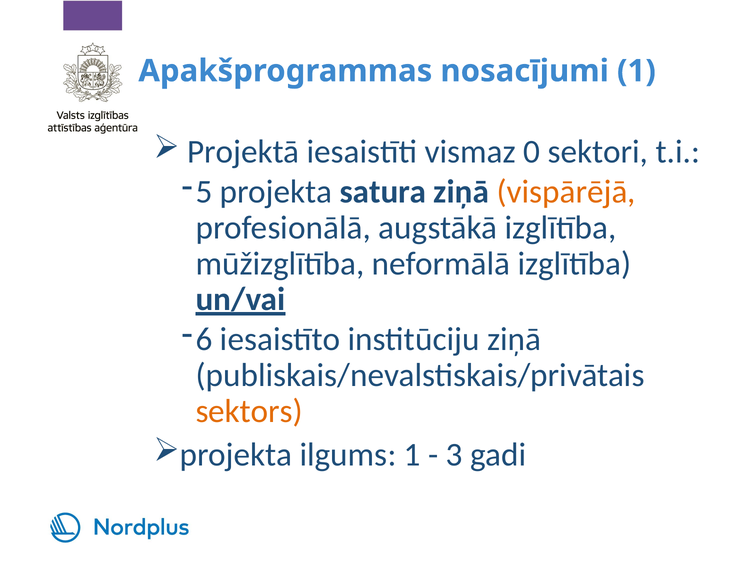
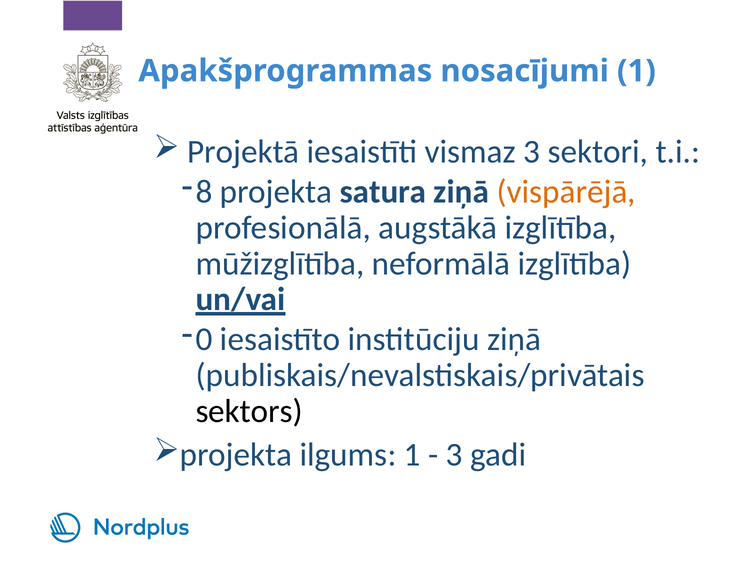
vismaz 0: 0 -> 3
5: 5 -> 8
6: 6 -> 0
sektors colour: orange -> black
